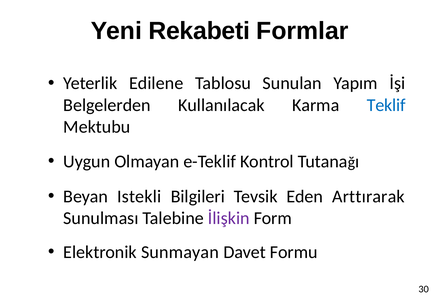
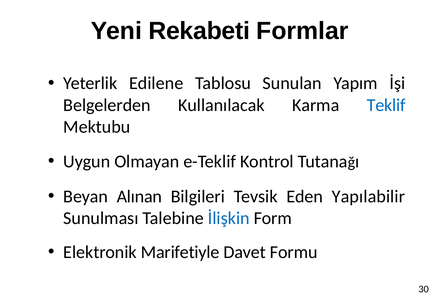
Istekli: Istekli -> Alınan
Arttırarak: Arttırarak -> Yapılabilir
İlişkin colour: purple -> blue
Sunmayan: Sunmayan -> Marifetiyle
